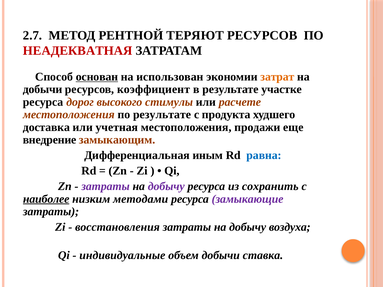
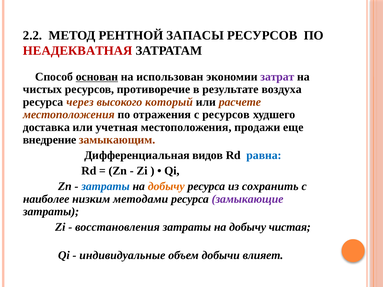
2.7: 2.7 -> 2.2
ТЕРЯЮТ: ТЕРЯЮТ -> ЗАПАСЫ
затрат colour: orange -> purple
добычи at (43, 89): добычи -> чистых
коэффициент: коэффициент -> противоречие
участке: участке -> воздуха
дорог: дорог -> через
стимулы: стимулы -> который
по результате: результате -> отражения
с продукта: продукта -> ресурсов
иным: иным -> видов
затраты at (106, 186) colour: purple -> blue
добычу at (166, 186) colour: purple -> orange
наиболее underline: present -> none
воздуха: воздуха -> чистая
ставка: ставка -> влияет
